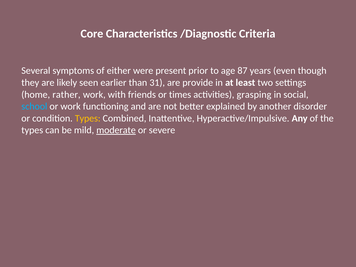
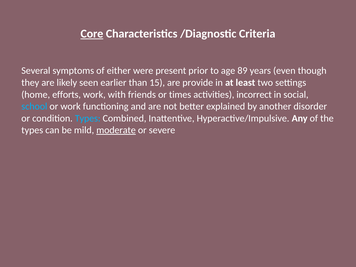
Core underline: none -> present
87: 87 -> 89
31: 31 -> 15
rather: rather -> efforts
grasping: grasping -> incorrect
Types at (88, 118) colour: yellow -> light blue
